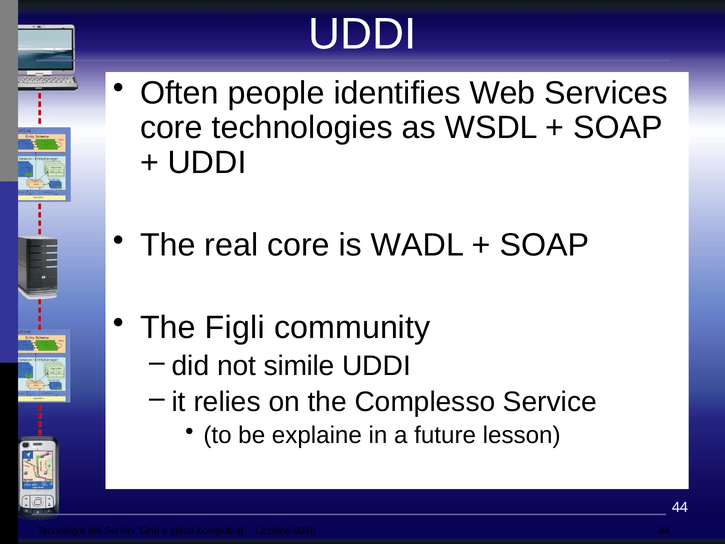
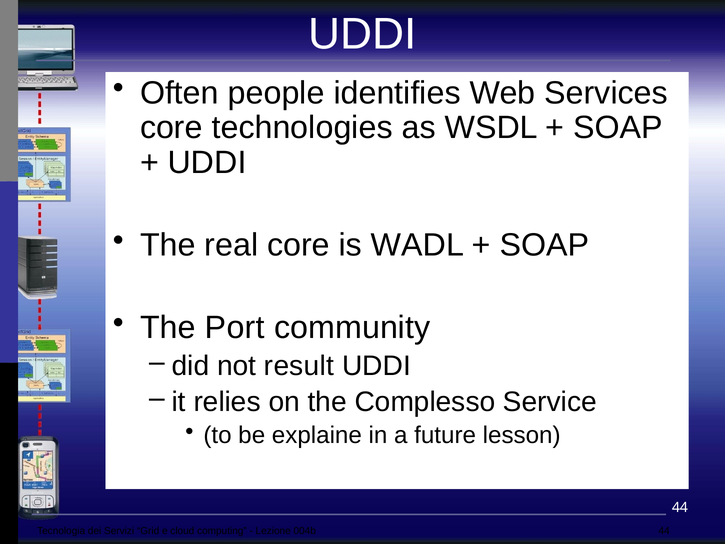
Figli: Figli -> Port
simile: simile -> result
